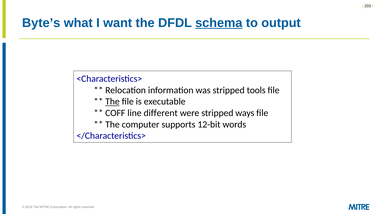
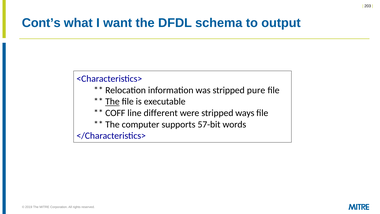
Byte’s: Byte’s -> Cont’s
schema underline: present -> none
tools: tools -> pure
12-bit: 12-bit -> 57-bit
